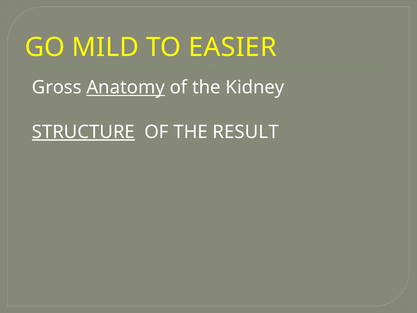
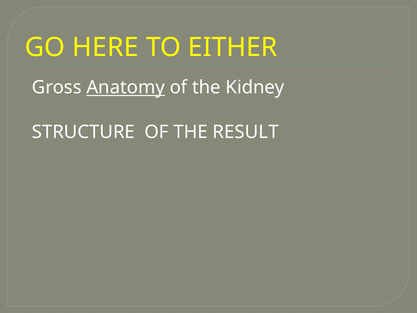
MILD: MILD -> HERE
EASIER: EASIER -> EITHER
STRUCTURE underline: present -> none
